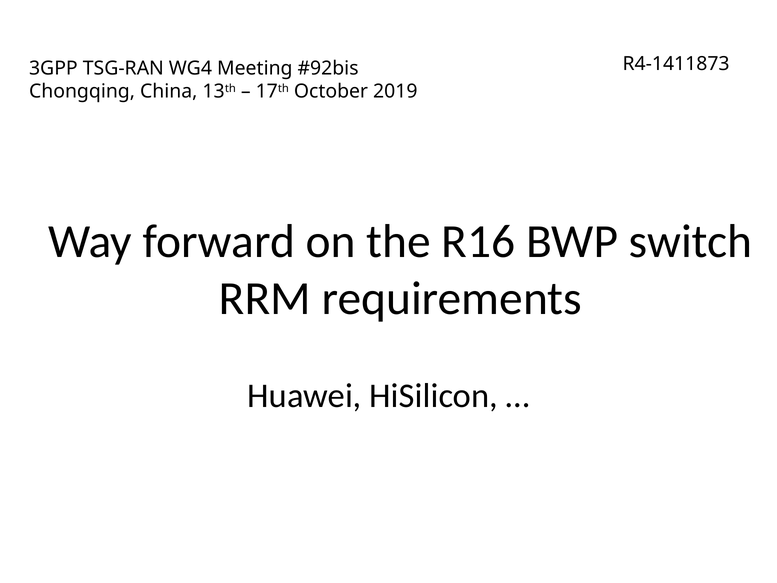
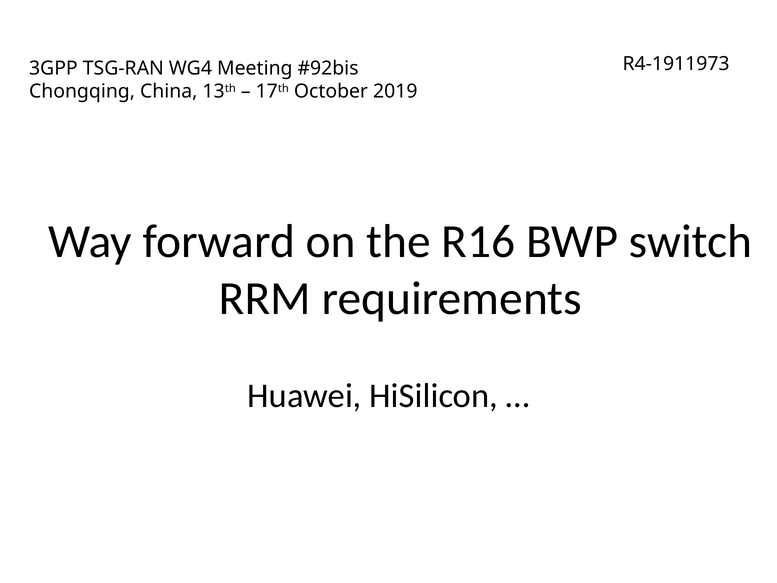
R4-1411873: R4-1411873 -> R4-1911973
